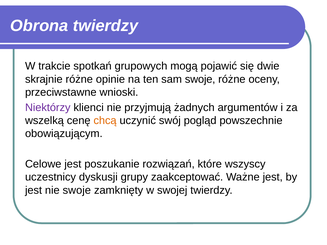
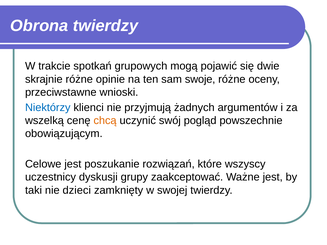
Niektórzy colour: purple -> blue
jest at (34, 190): jest -> taki
nie swoje: swoje -> dzieci
